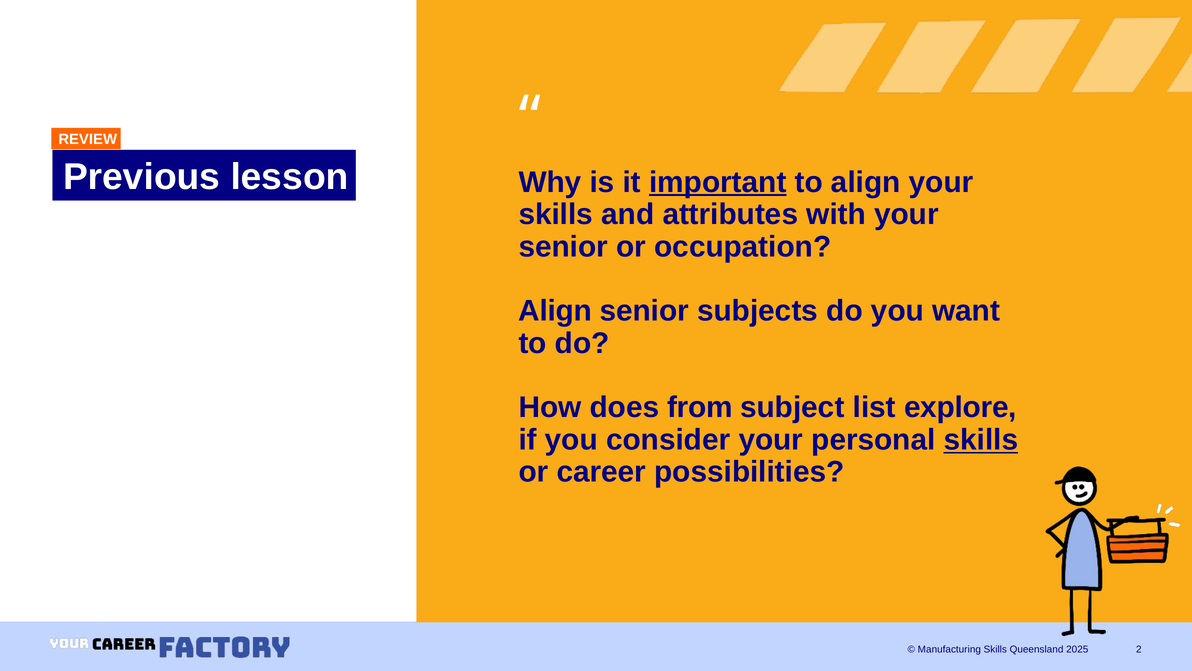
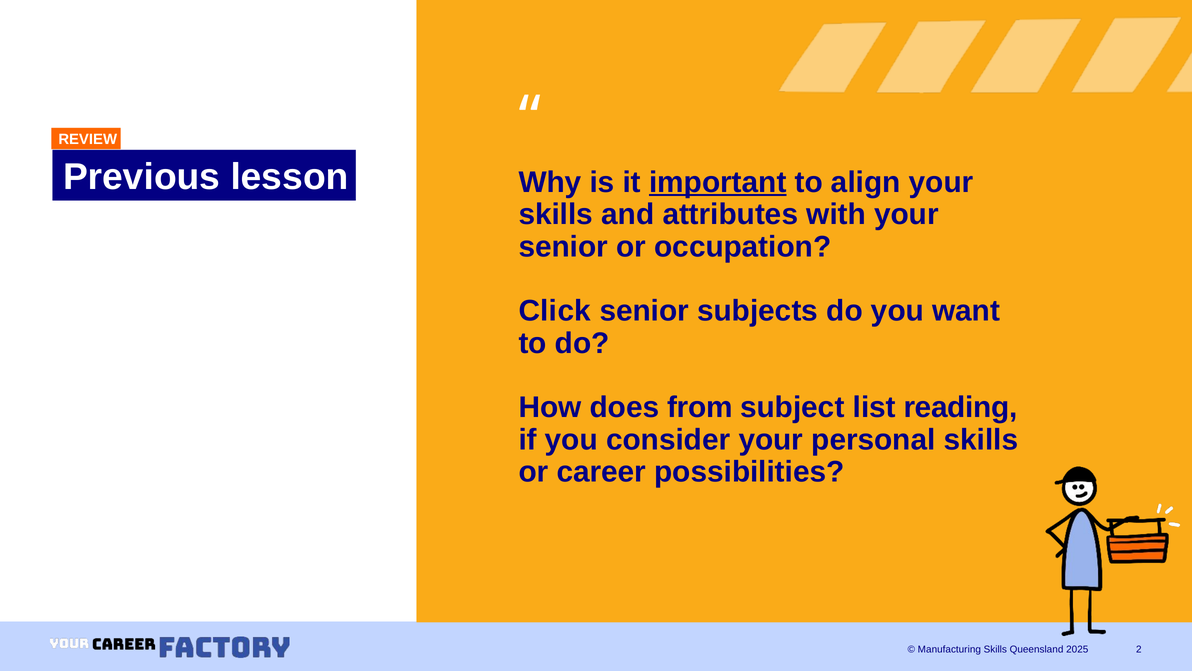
Align at (555, 311): Align -> Click
explore: explore -> reading
skills at (981, 440) underline: present -> none
